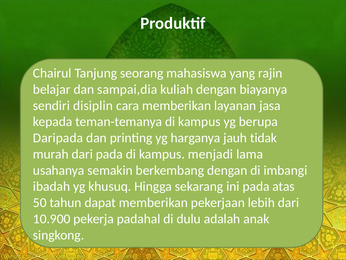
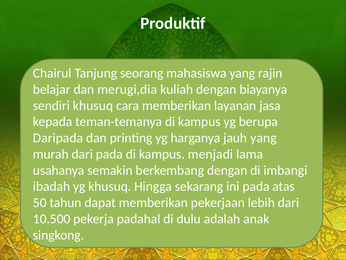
sampai,dia: sampai,dia -> merugi,dia
sendiri disiplin: disiplin -> khusuq
jauh tidak: tidak -> yang
10.900: 10.900 -> 10.500
